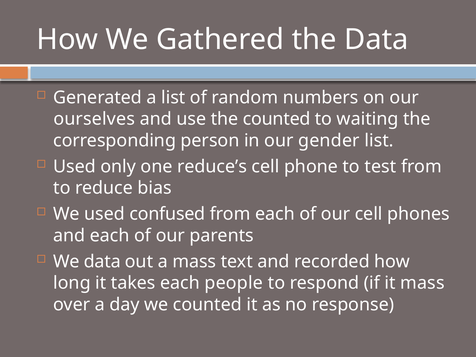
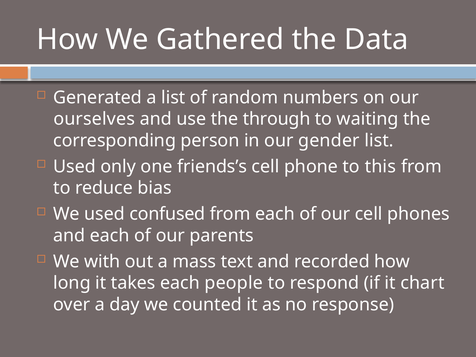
the counted: counted -> through
reduce’s: reduce’s -> friends’s
test: test -> this
We data: data -> with
it mass: mass -> chart
